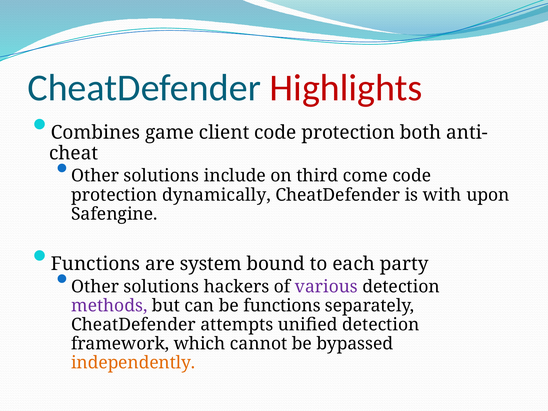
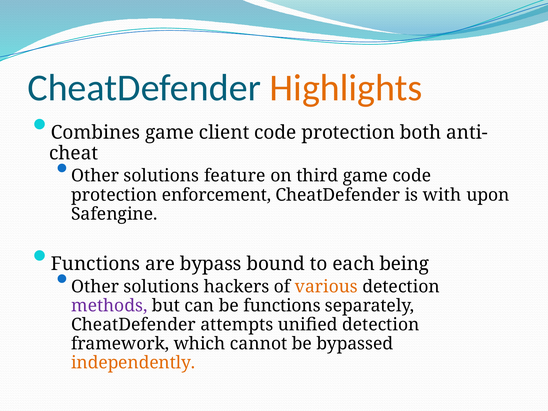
Highlights colour: red -> orange
include: include -> feature
third come: come -> game
dynamically: dynamically -> enforcement
system: system -> bypass
party: party -> being
various colour: purple -> orange
